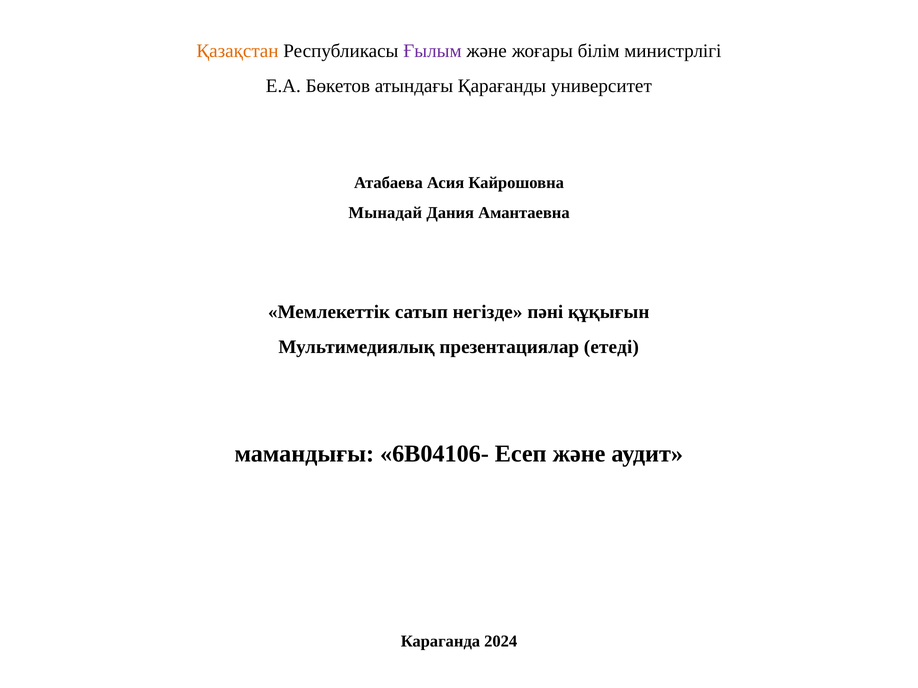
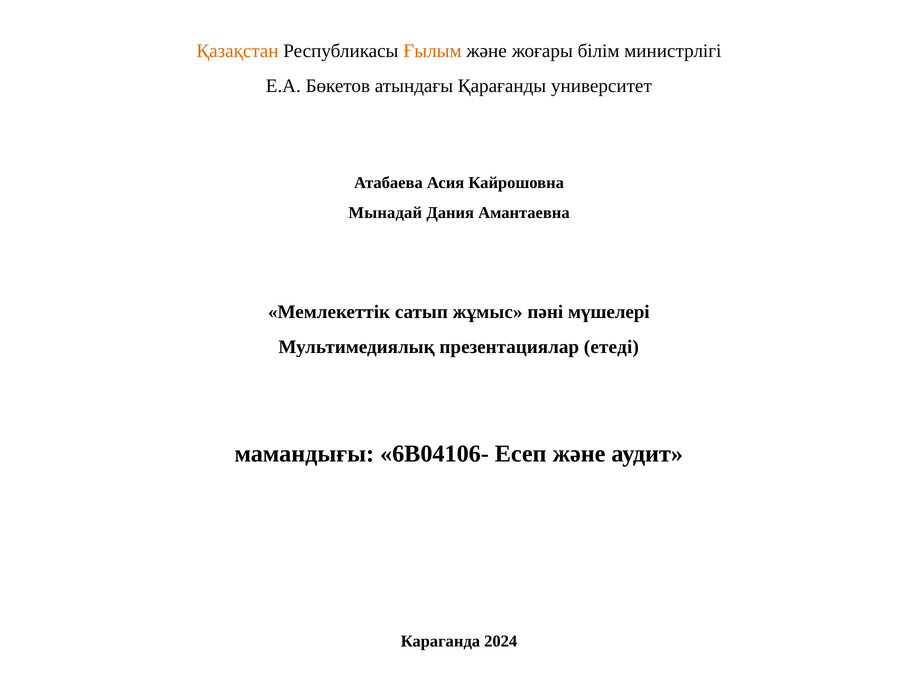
Ғылым colour: purple -> orange
негізде: негізде -> жұмыс
құқығын: құқығын -> мүшелері
